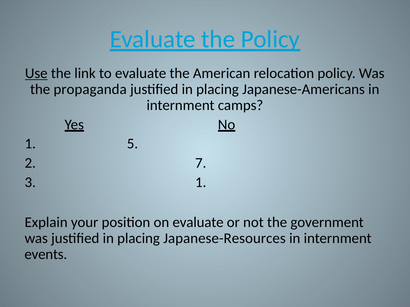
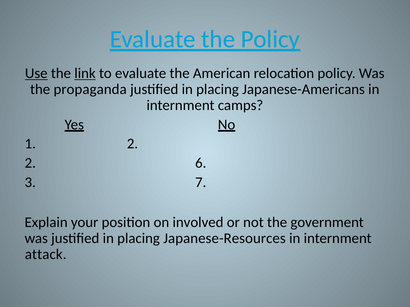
link underline: none -> present
1 5: 5 -> 2
7: 7 -> 6
3 1: 1 -> 7
on evaluate: evaluate -> involved
events: events -> attack
